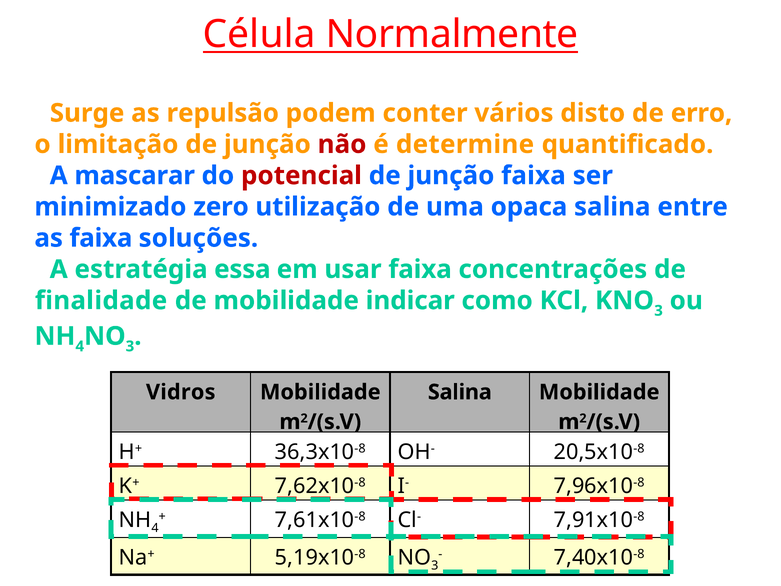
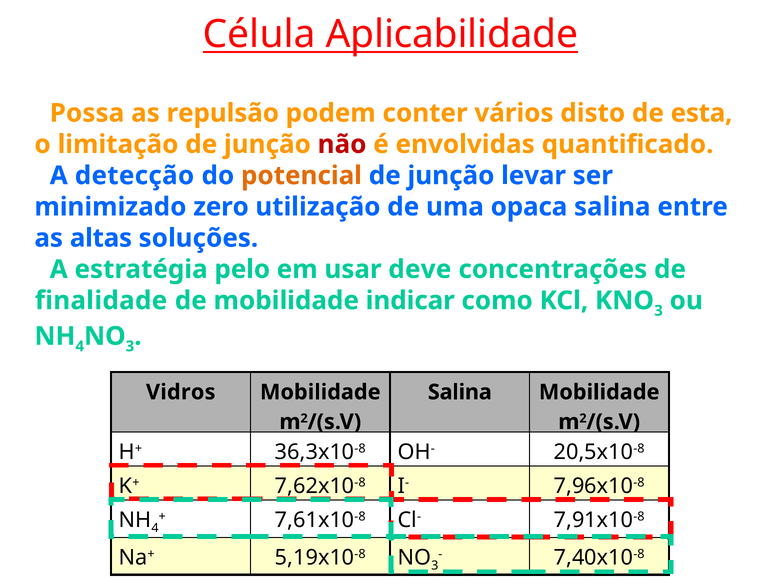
Normalmente: Normalmente -> Aplicabilidade
Surge: Surge -> Possa
erro: erro -> esta
determine: determine -> envolvidas
mascarar: mascarar -> detecção
potencial colour: red -> orange
junção faixa: faixa -> levar
as faixa: faixa -> altas
essa: essa -> pelo
usar faixa: faixa -> deve
